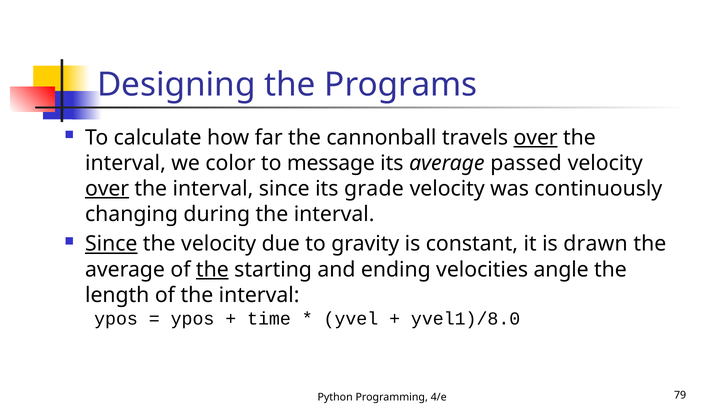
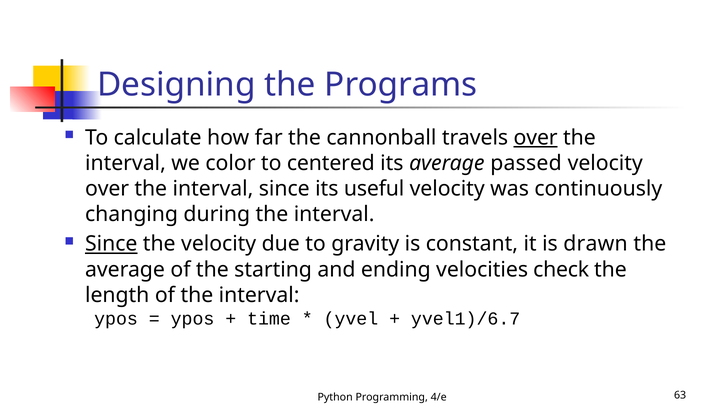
message: message -> centered
over at (107, 188) underline: present -> none
grade: grade -> useful
the at (212, 269) underline: present -> none
angle: angle -> check
yvel1)/8.0: yvel1)/8.0 -> yvel1)/6.7
79: 79 -> 63
